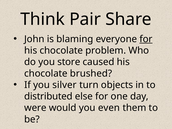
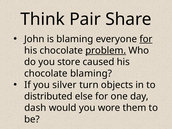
problem underline: none -> present
chocolate brushed: brushed -> blaming
were: were -> dash
even: even -> wore
